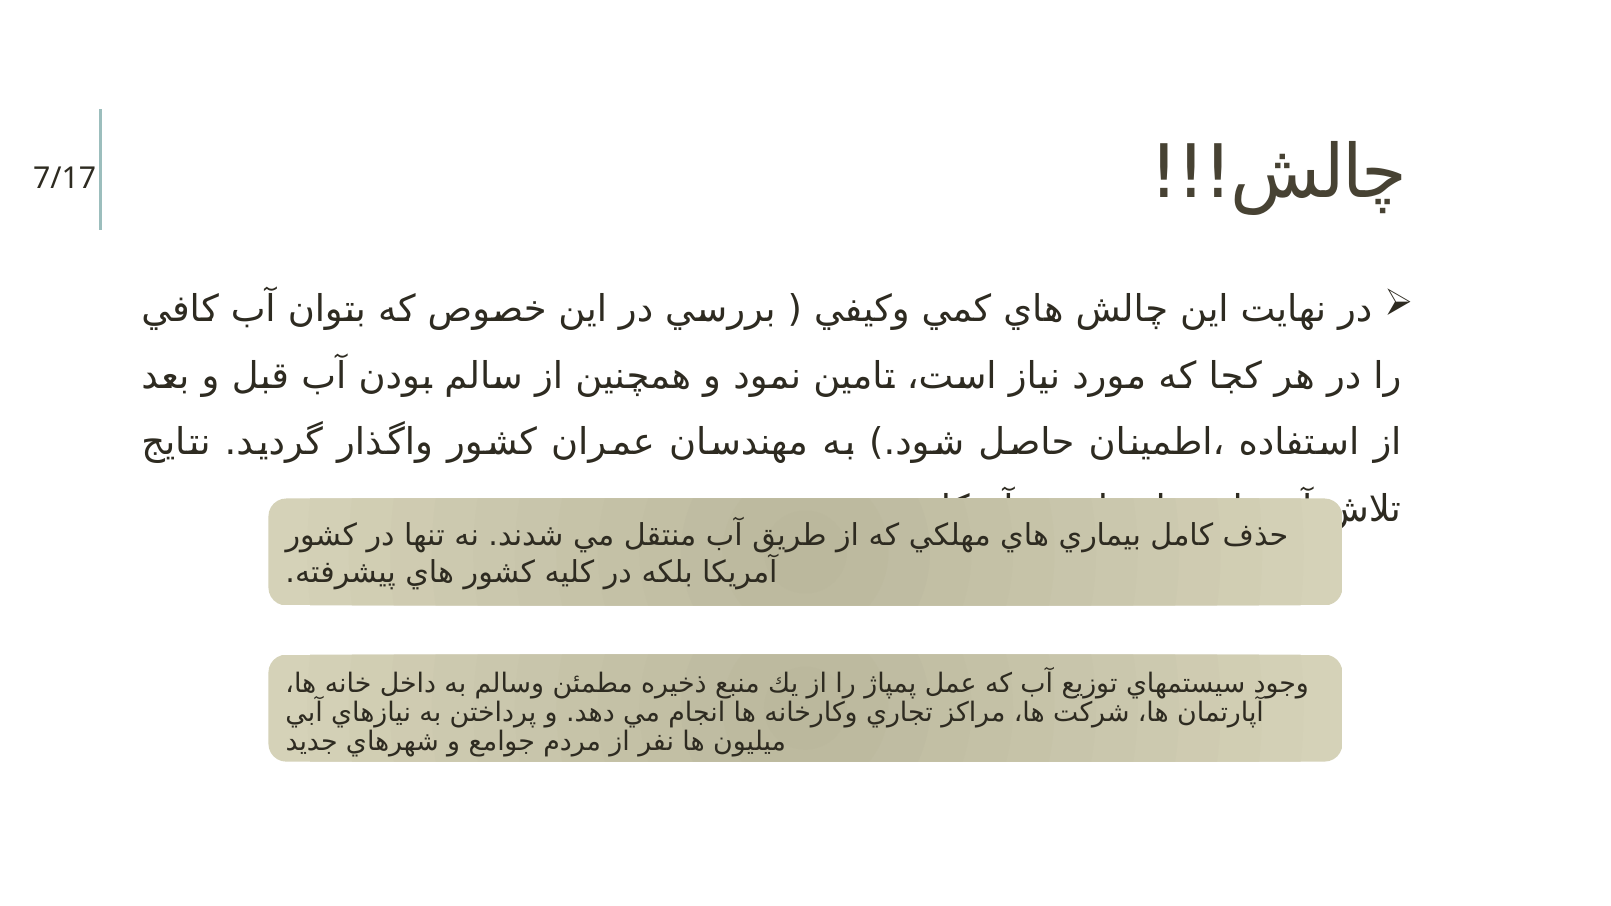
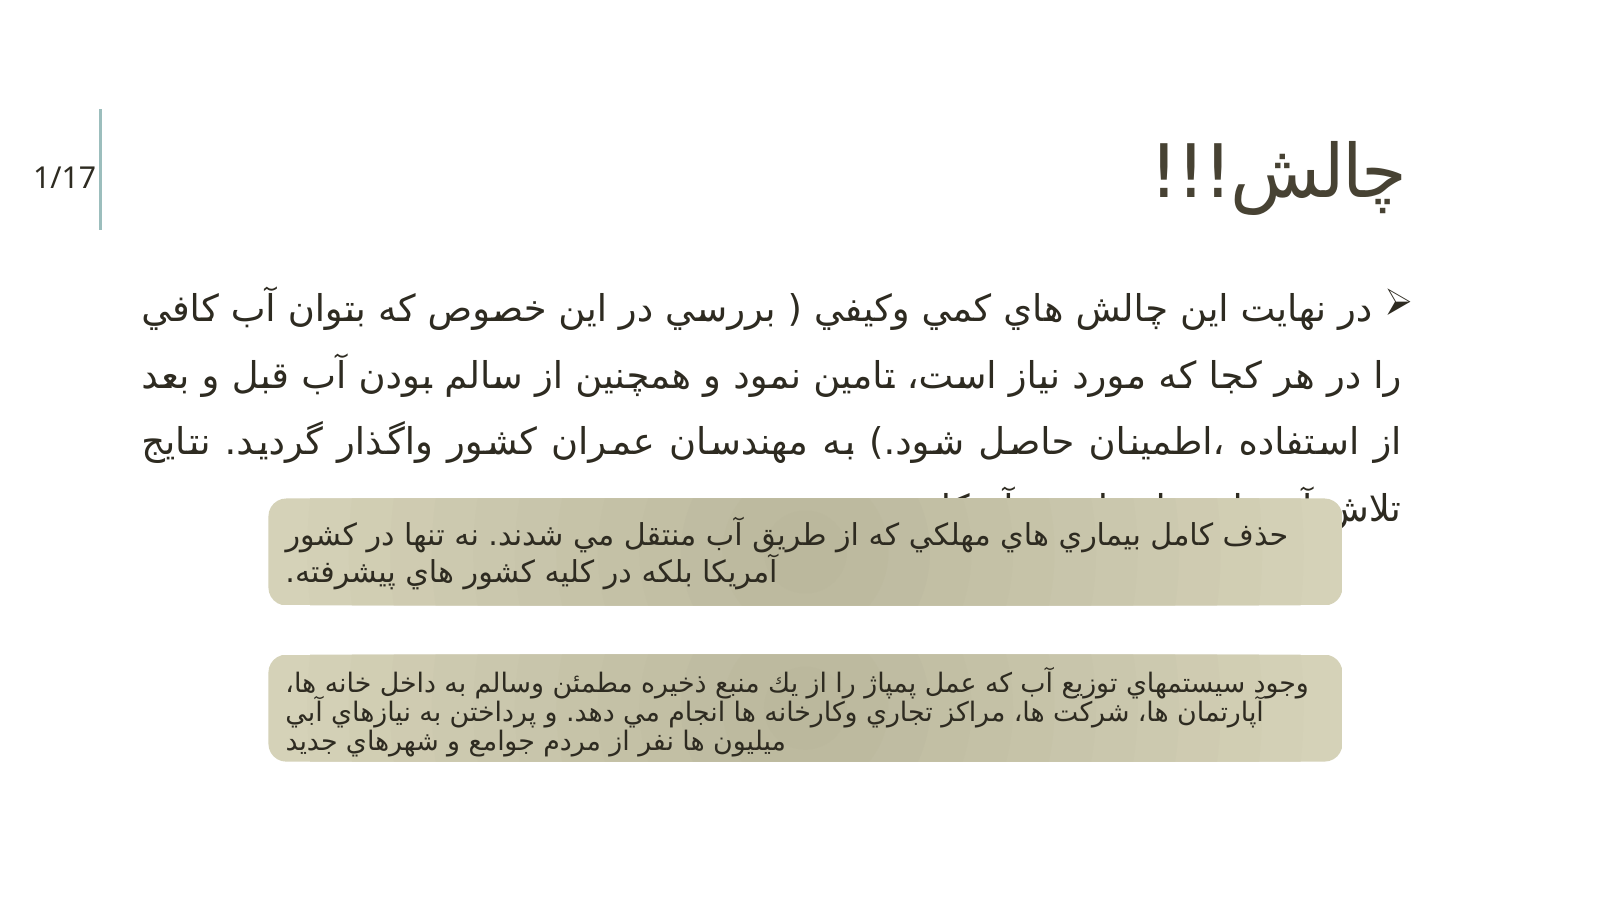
7/17: 7/17 -> 1/17
